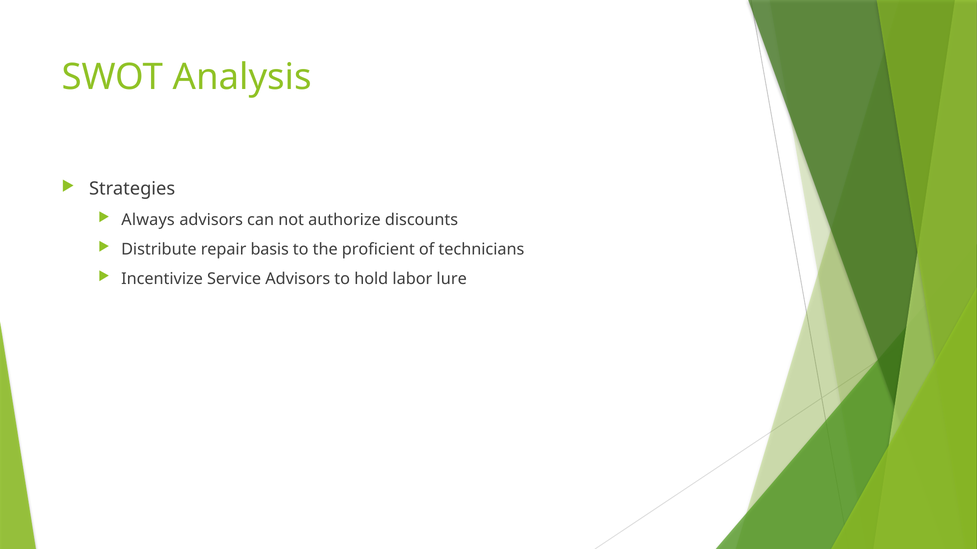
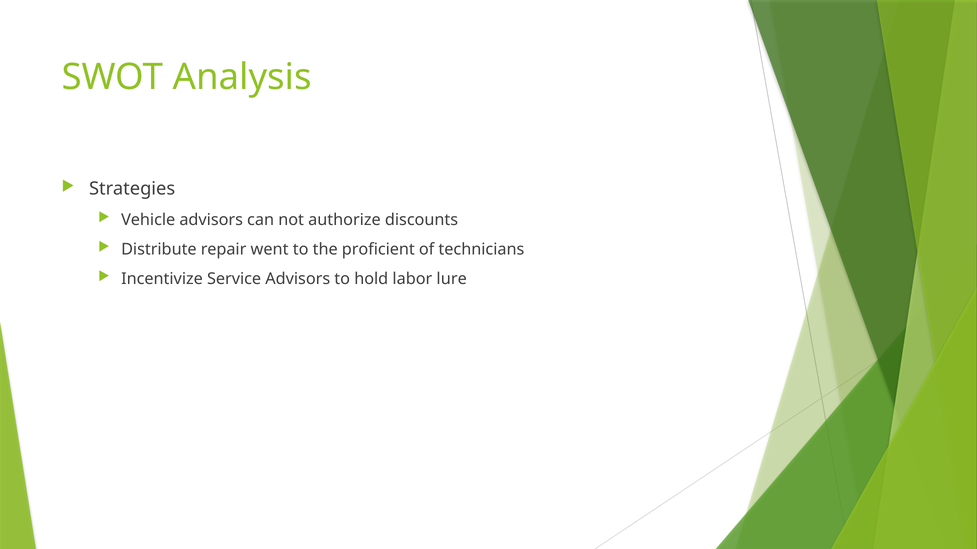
Always: Always -> Vehicle
basis: basis -> went
